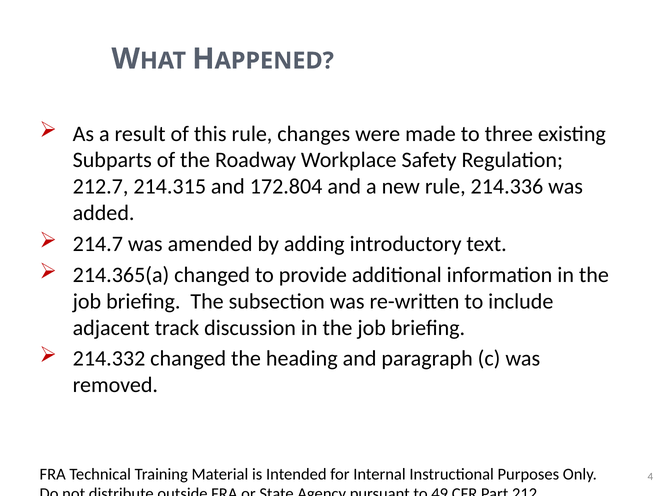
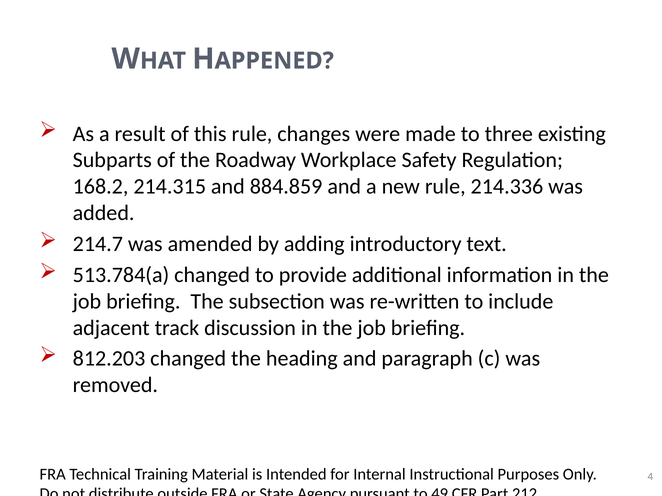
212.7: 212.7 -> 168.2
172.804: 172.804 -> 884.859
214.365(a: 214.365(a -> 513.784(a
214.332: 214.332 -> 812.203
